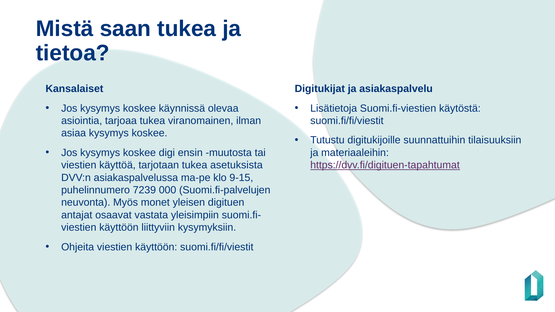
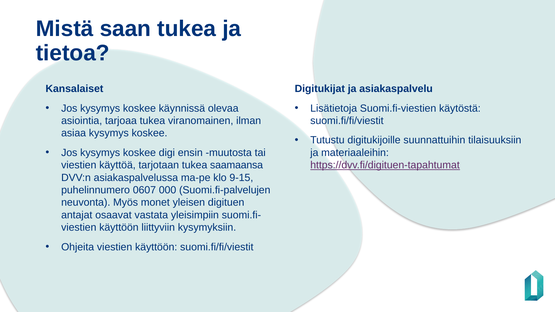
asetuksista: asetuksista -> saamaansa
7239: 7239 -> 0607
